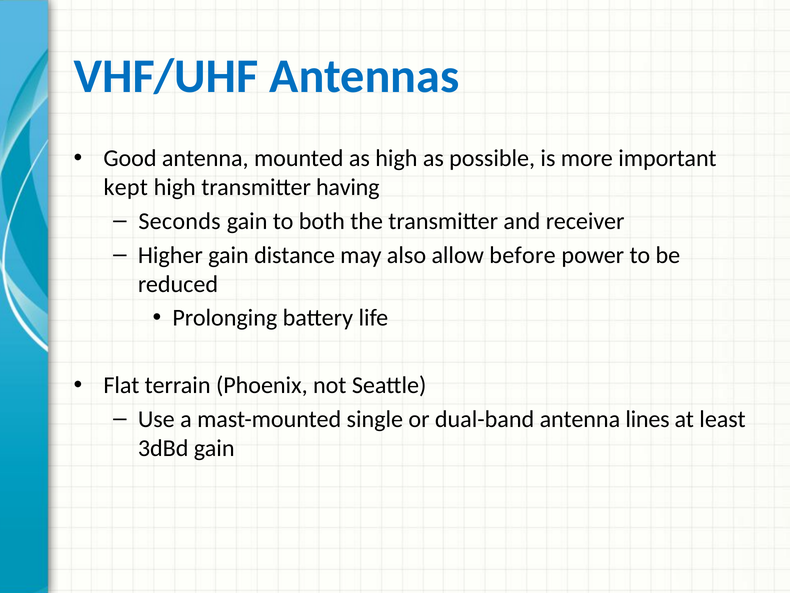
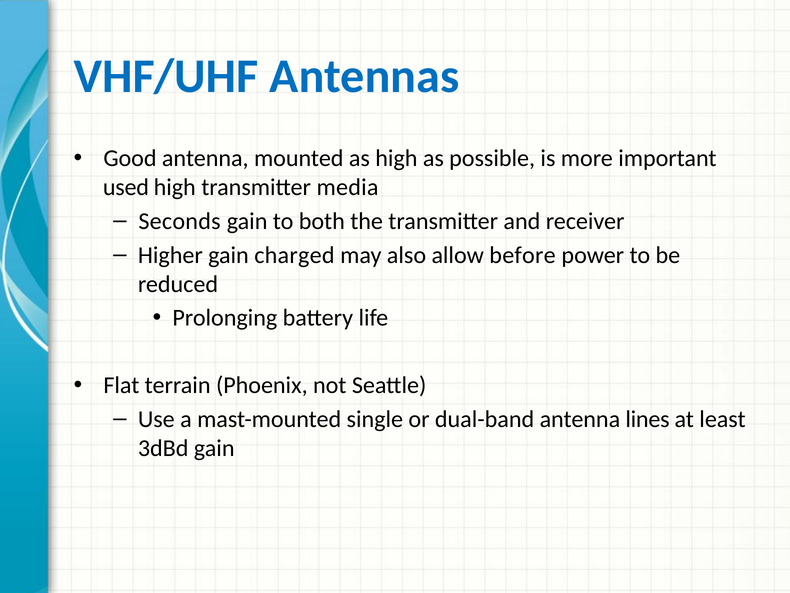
kept: kept -> used
having: having -> media
distance: distance -> charged
